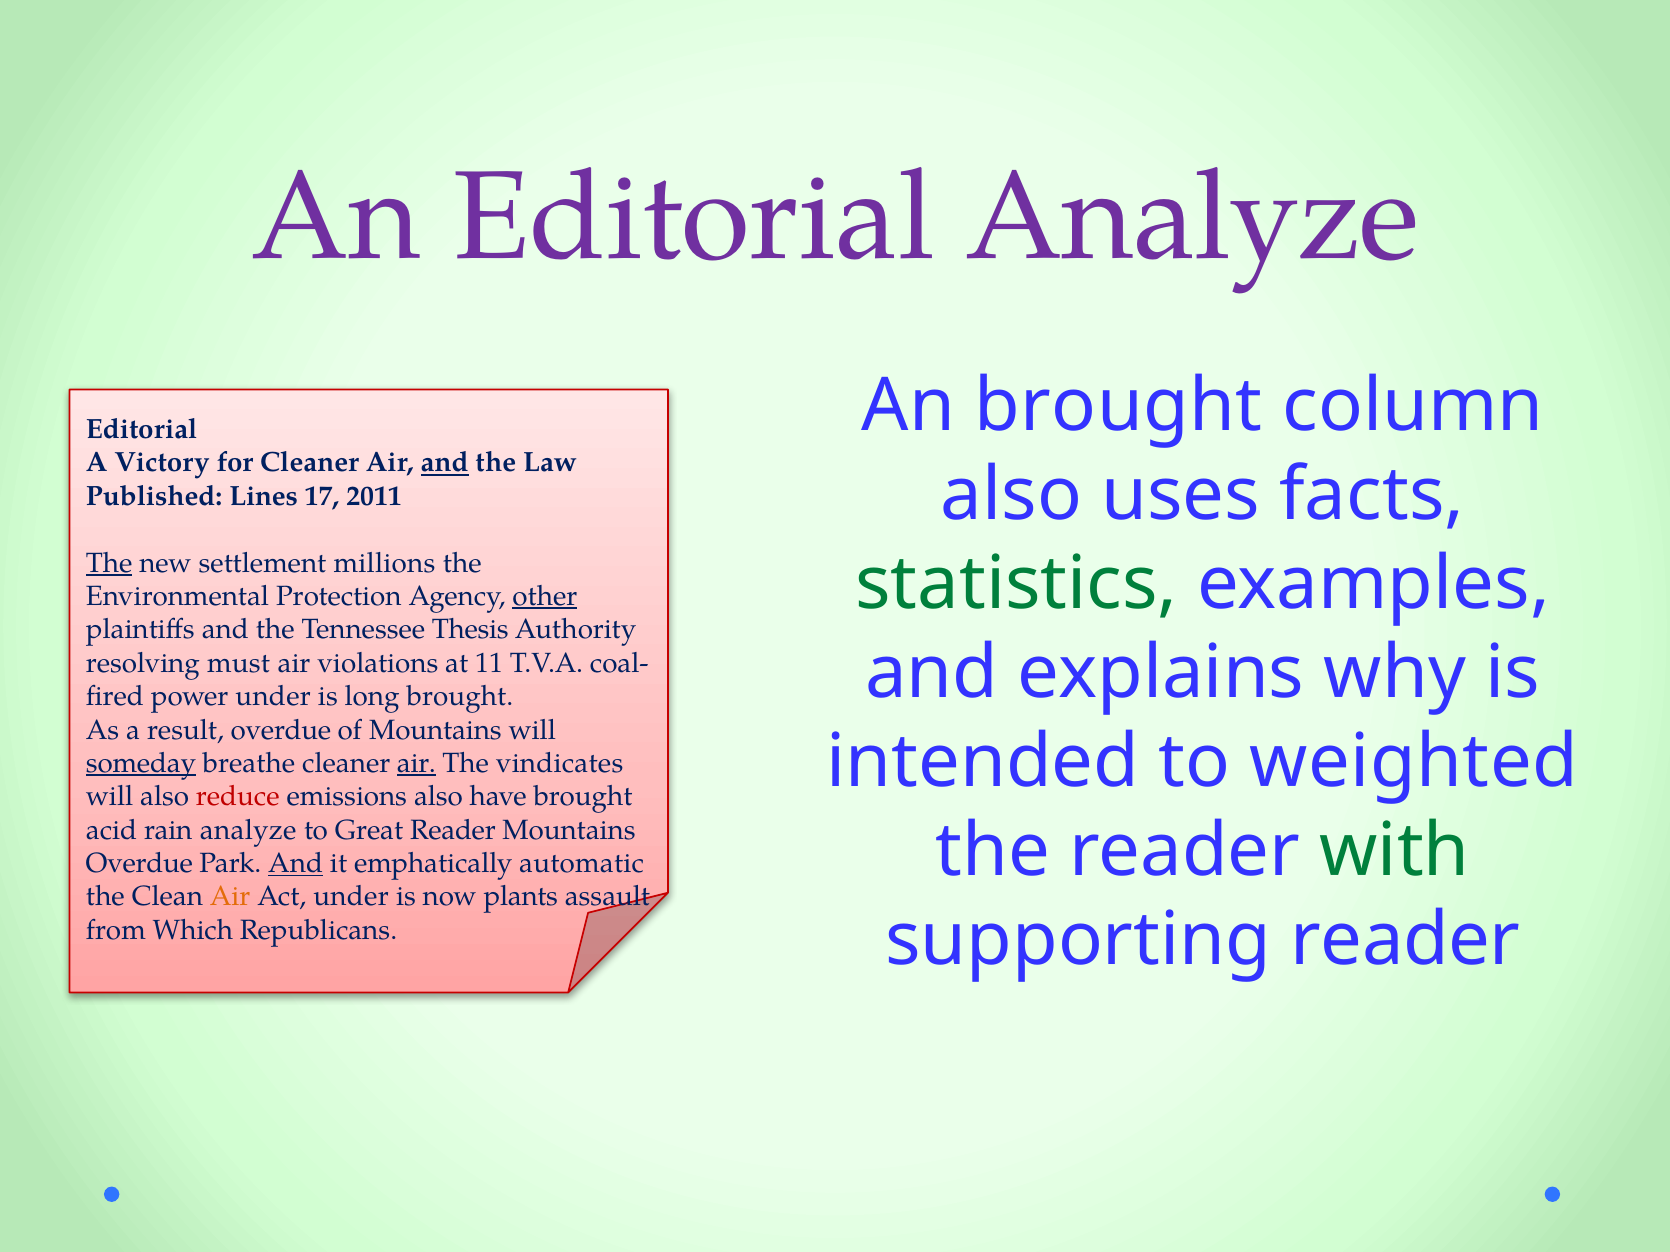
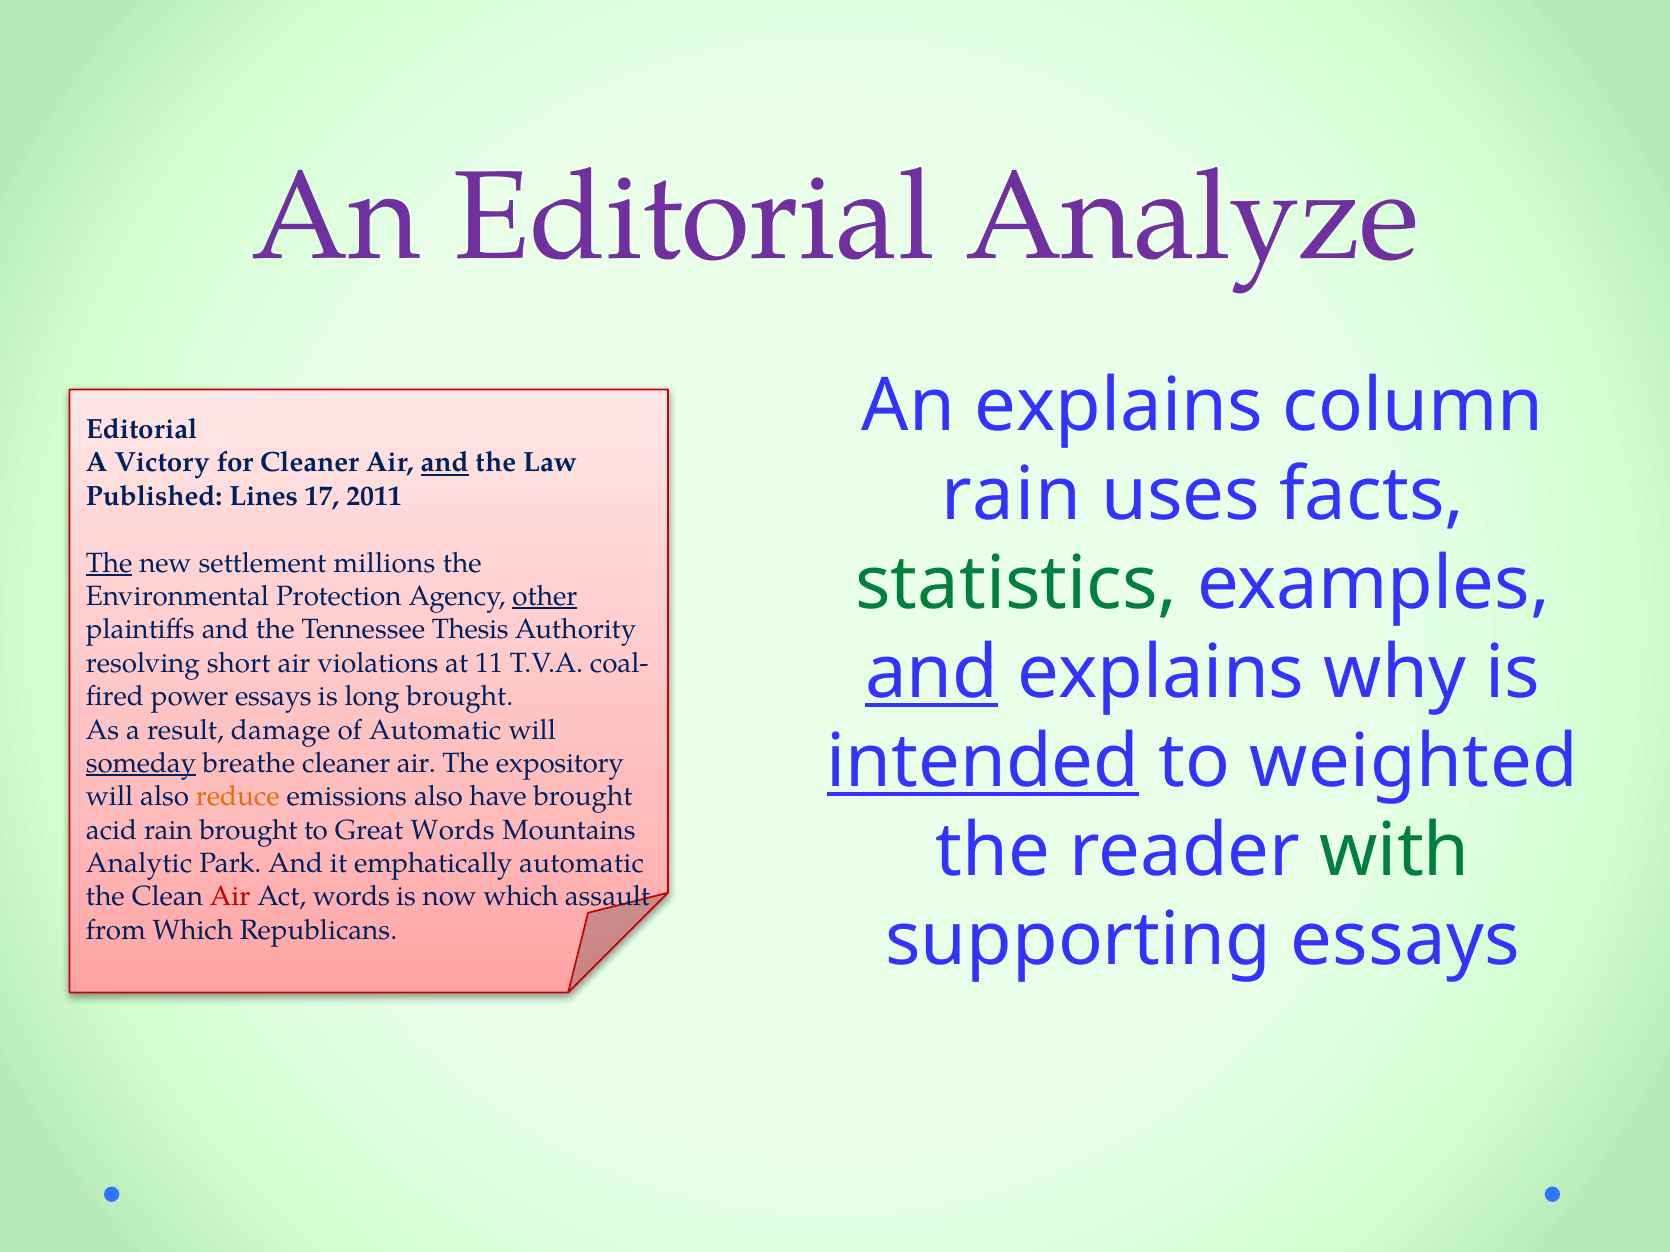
An brought: brought -> explains
also at (1011, 495): also -> rain
and at (932, 673) underline: none -> present
must: must -> short
power under: under -> essays
result overdue: overdue -> damage
of Mountains: Mountains -> Automatic
intended underline: none -> present
air at (416, 764) underline: present -> none
vindicates: vindicates -> expository
reduce colour: red -> orange
rain analyze: analyze -> brought
Great Reader: Reader -> Words
Overdue at (139, 864): Overdue -> Analytic
And at (296, 864) underline: present -> none
Air at (230, 897) colour: orange -> red
Act under: under -> words
now plants: plants -> which
supporting reader: reader -> essays
